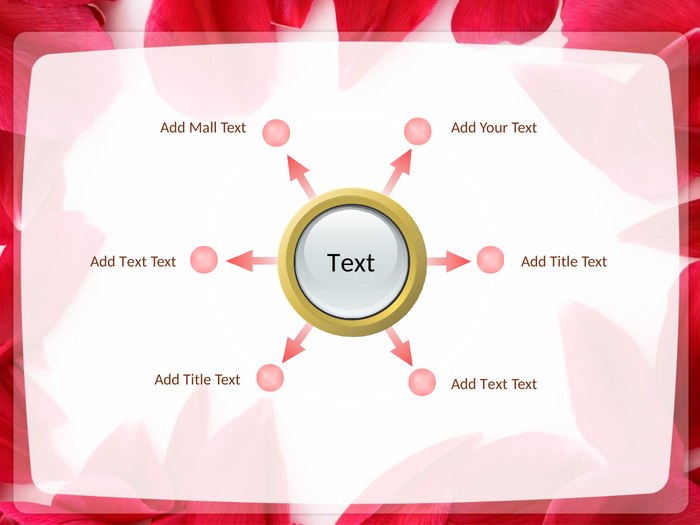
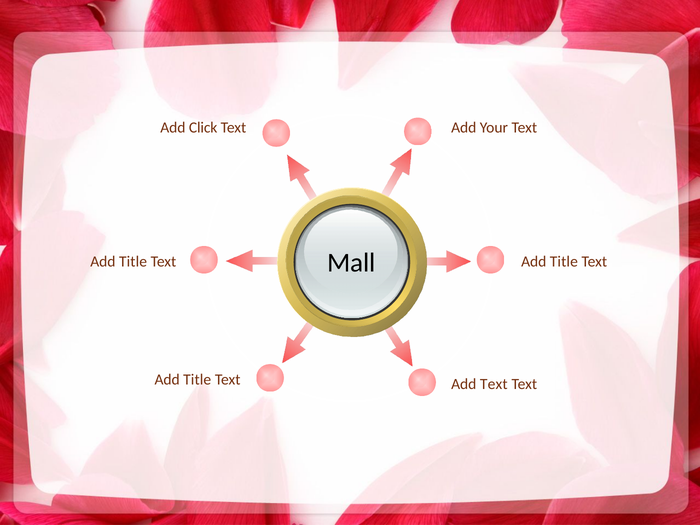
Mall: Mall -> Click
Text at (351, 263): Text -> Mall
Text at (133, 262): Text -> Title
